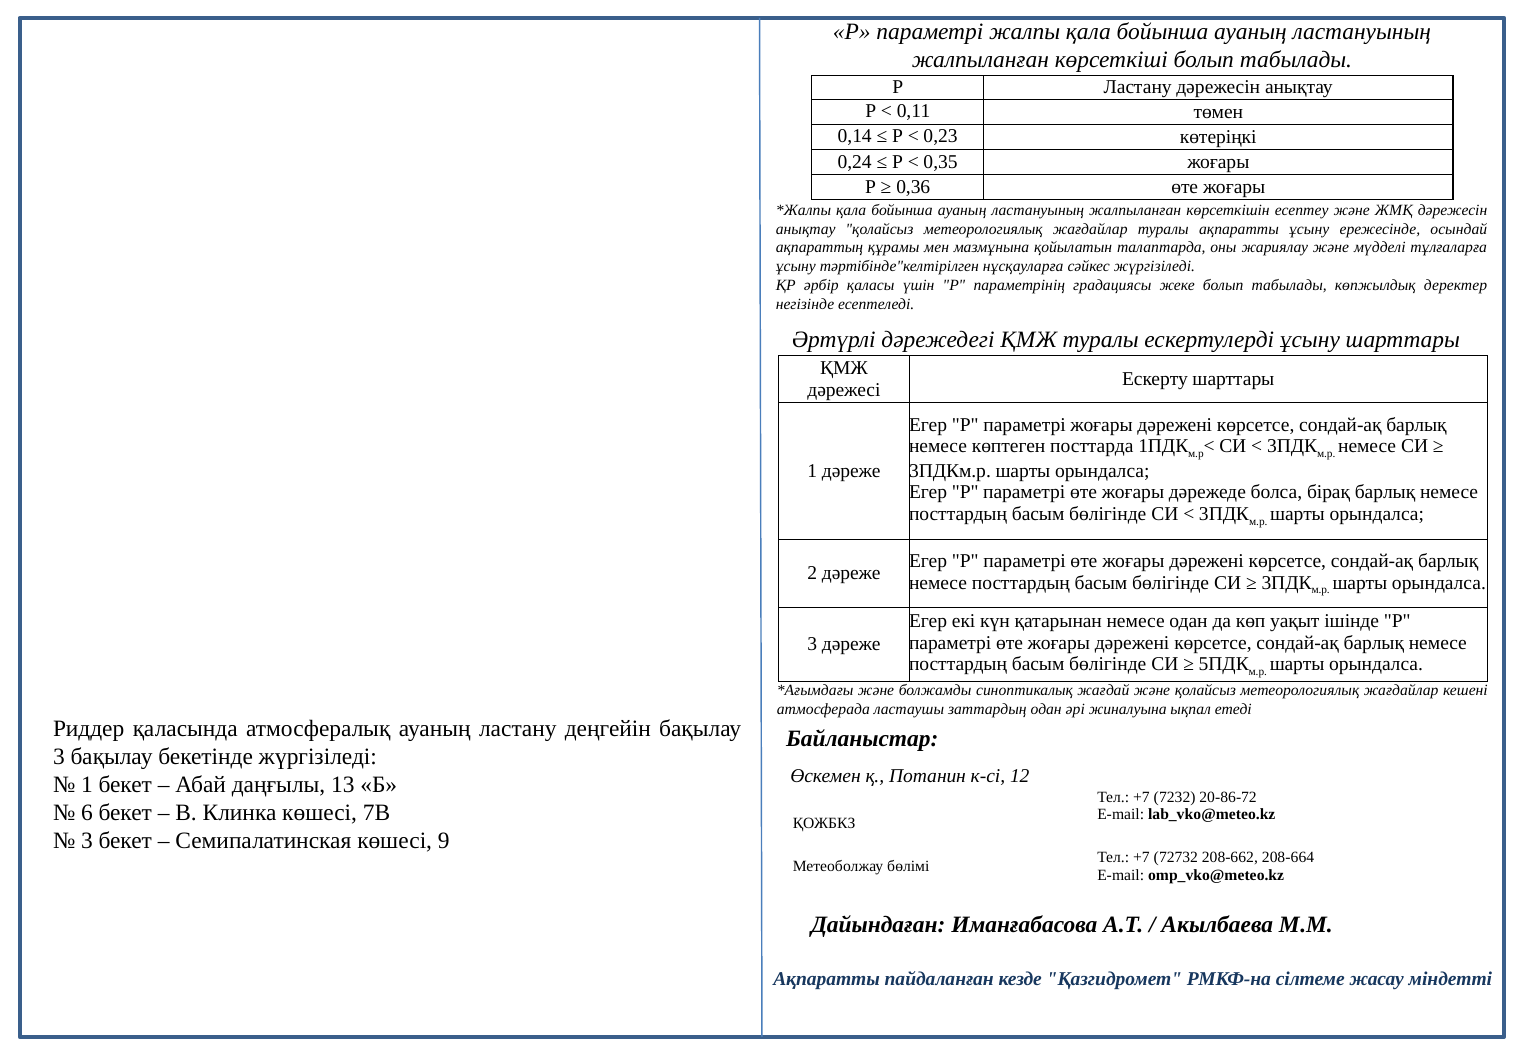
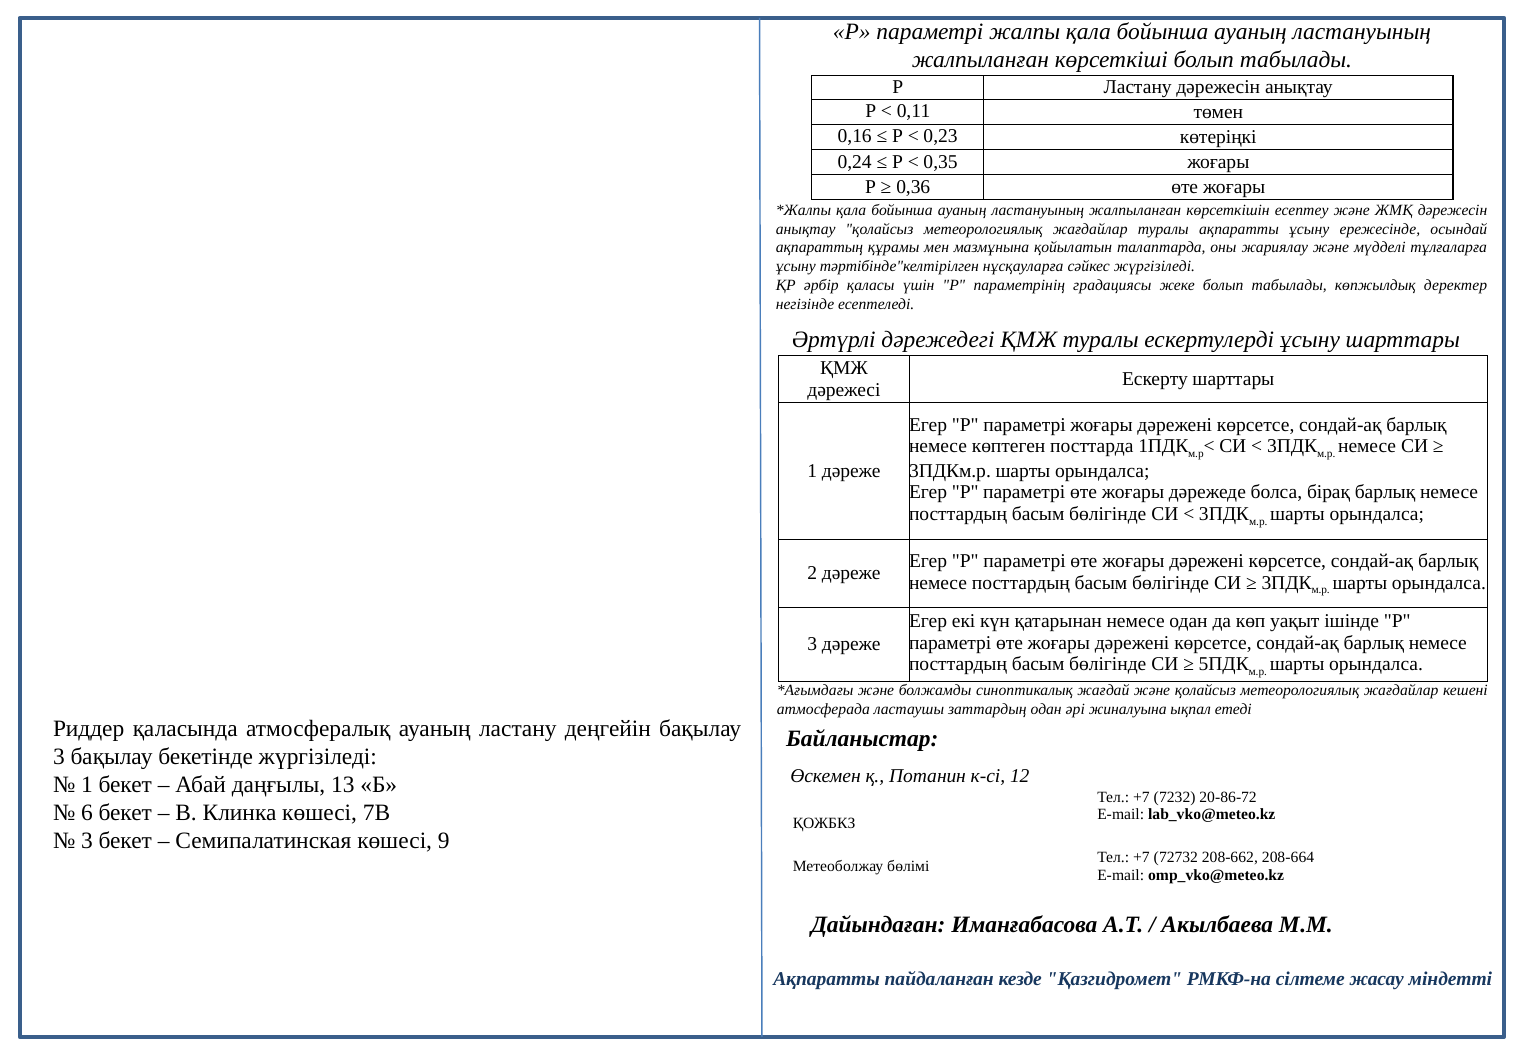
0,14: 0,14 -> 0,16
